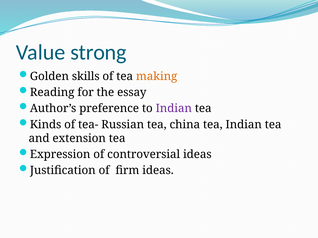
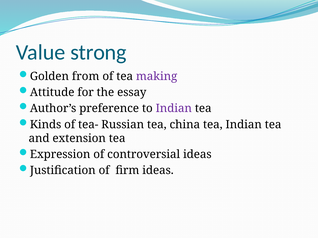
skills: skills -> from
making colour: orange -> purple
Reading: Reading -> Attitude
